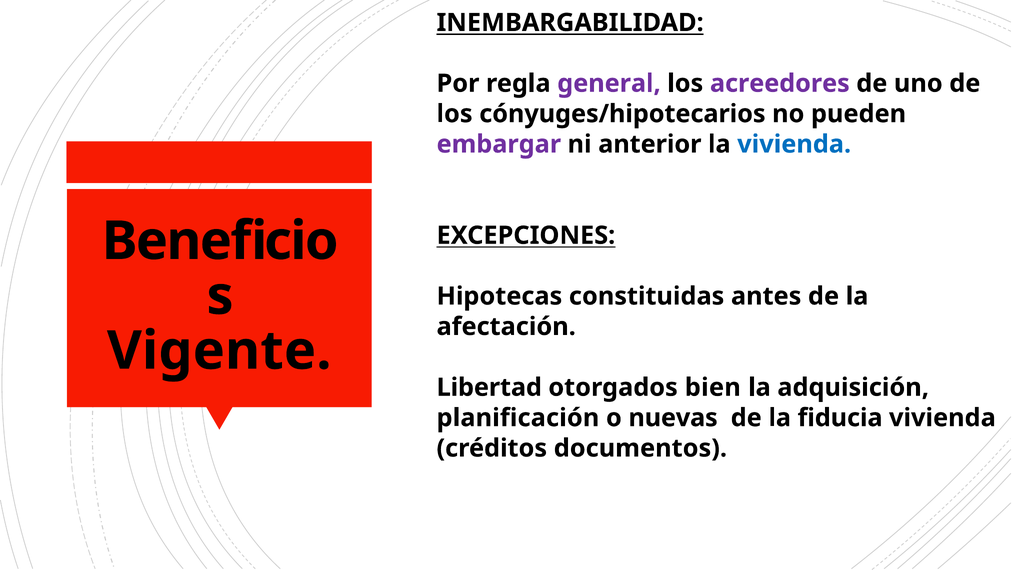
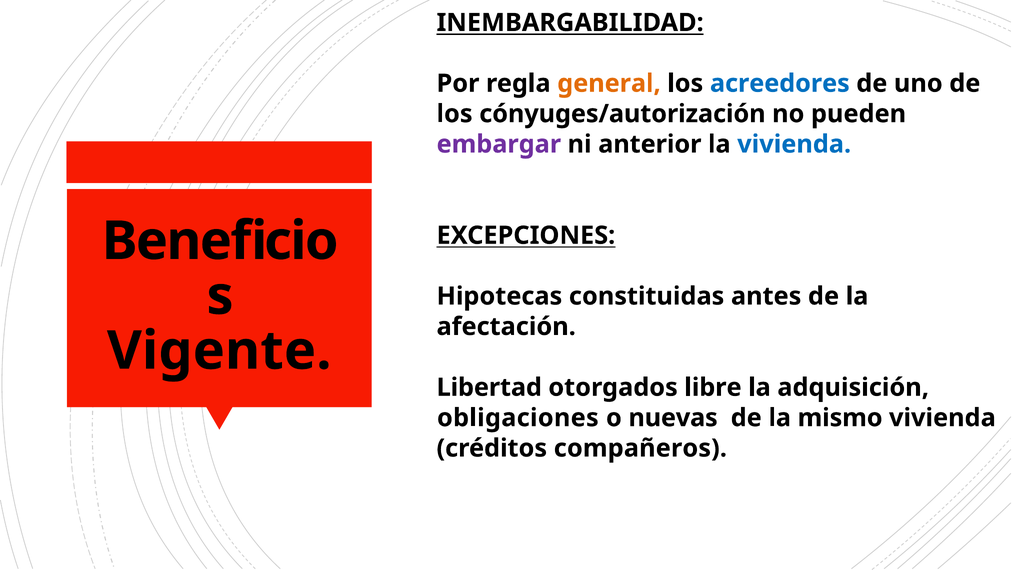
general colour: purple -> orange
acreedores colour: purple -> blue
cónyuges/hipotecarios: cónyuges/hipotecarios -> cónyuges/autorización
bien: bien -> libre
planificación: planificación -> obligaciones
fiducia: fiducia -> mismo
documentos: documentos -> compañeros
